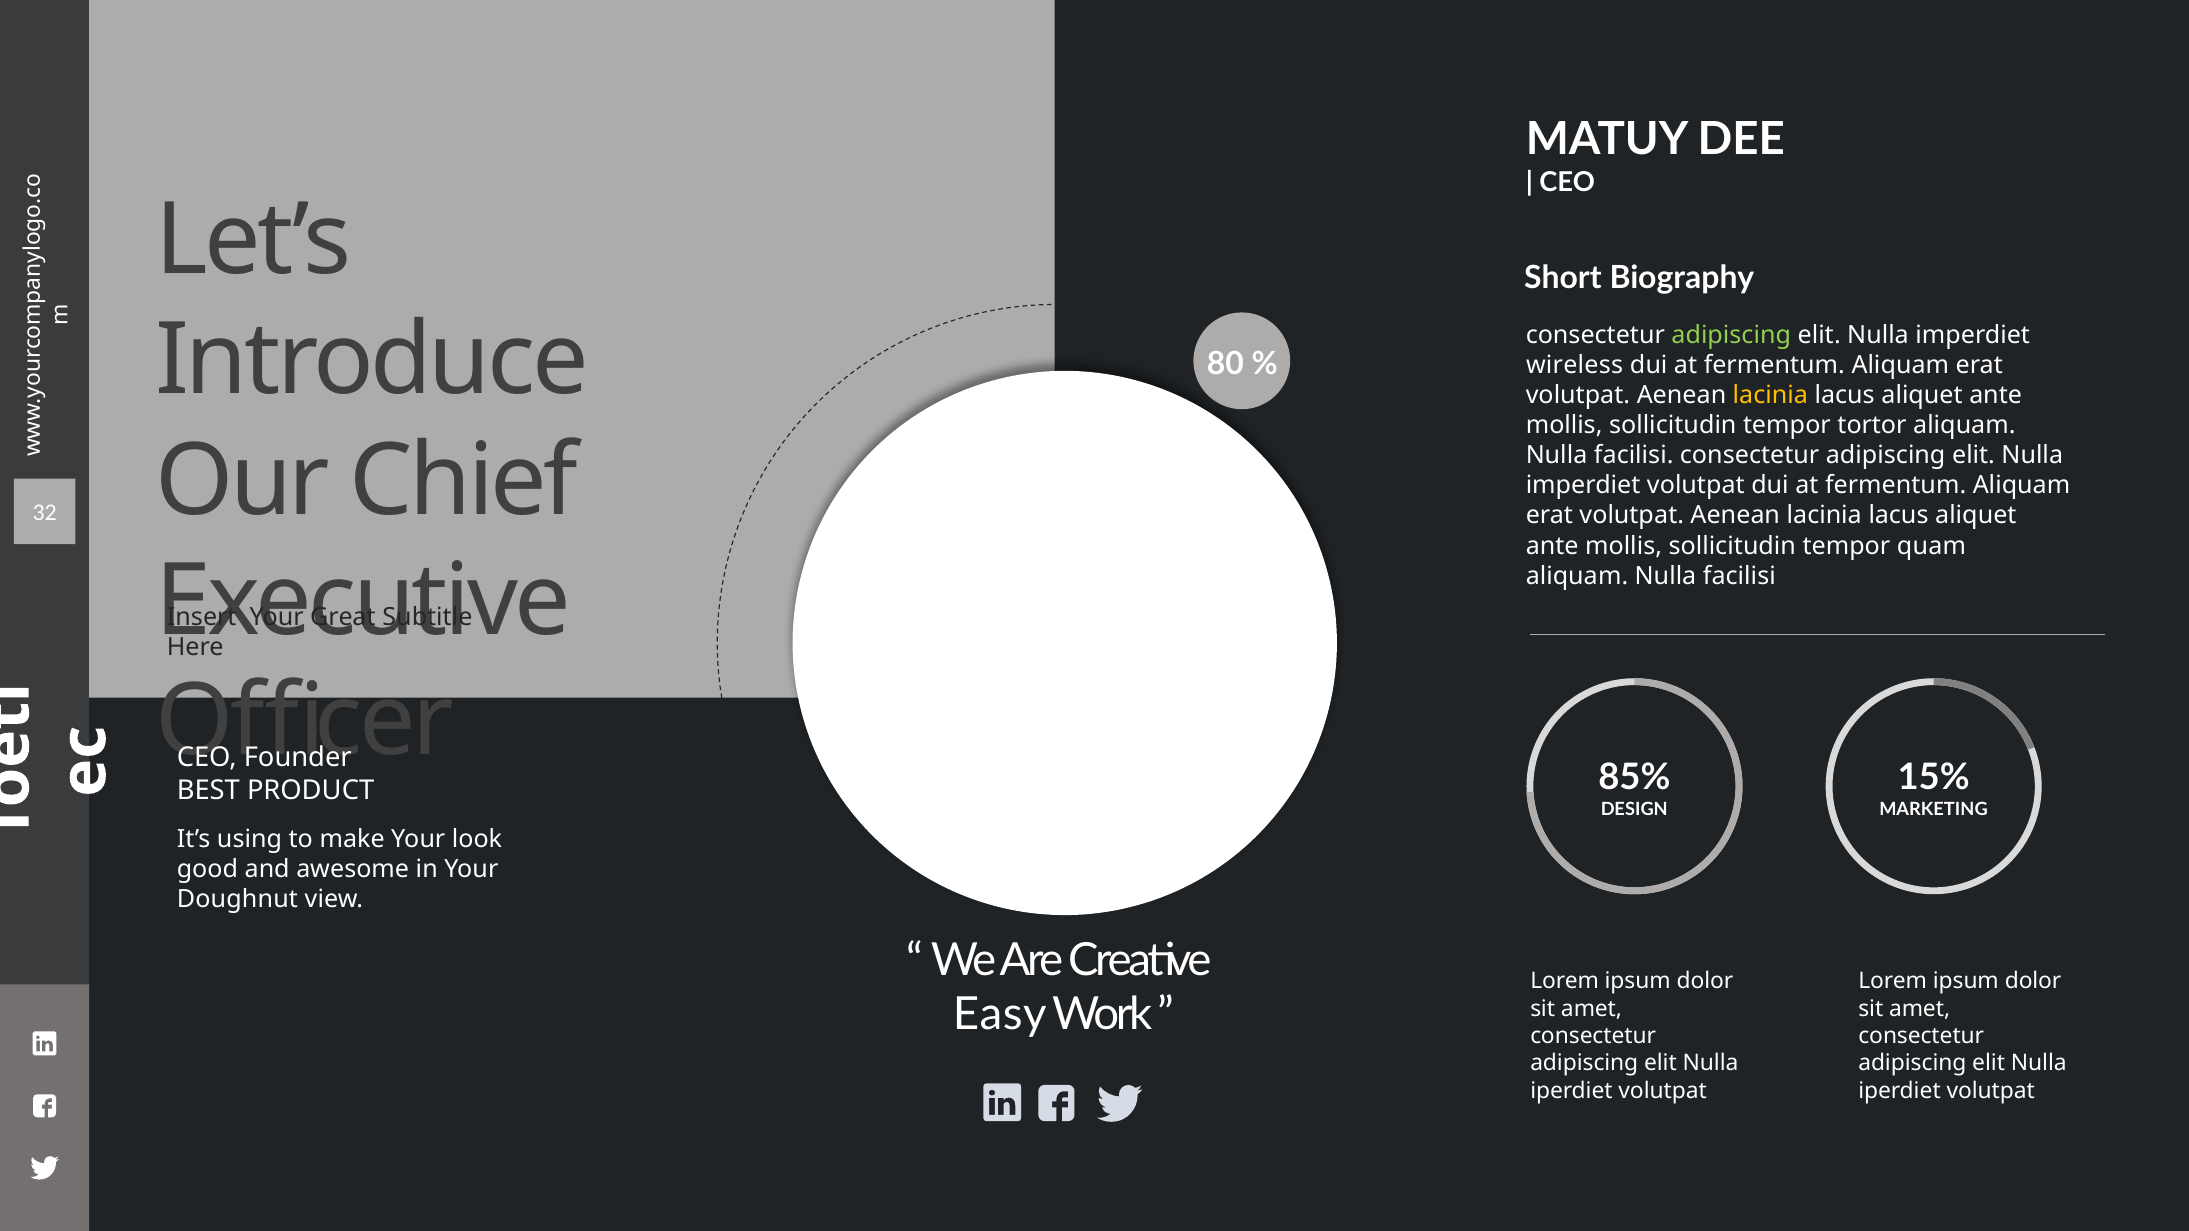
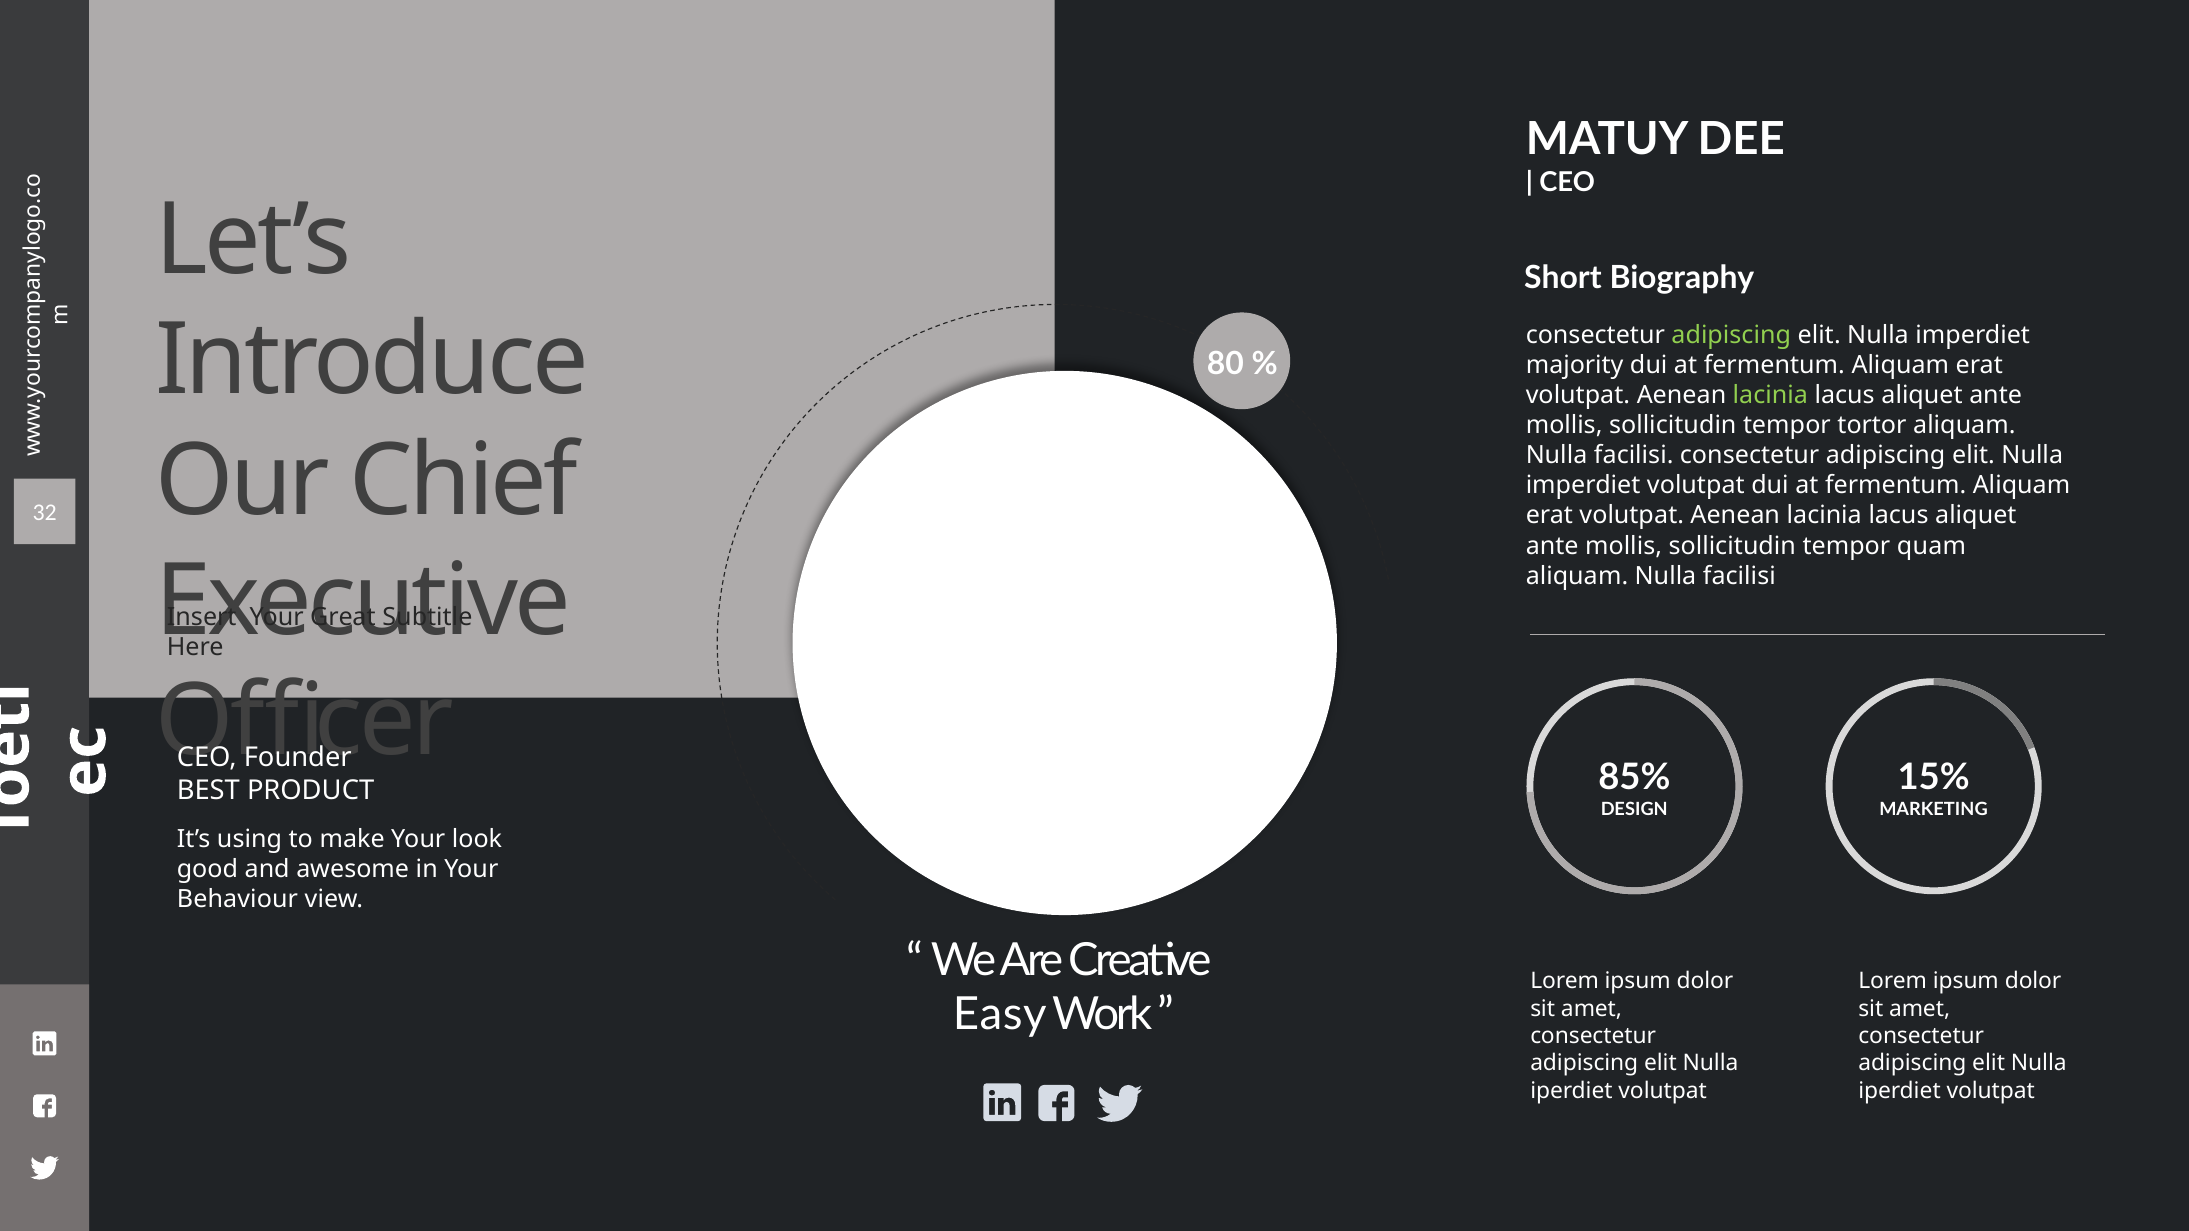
wireless: wireless -> majority
lacinia at (1770, 395) colour: yellow -> light green
Doughnut: Doughnut -> Behaviour
